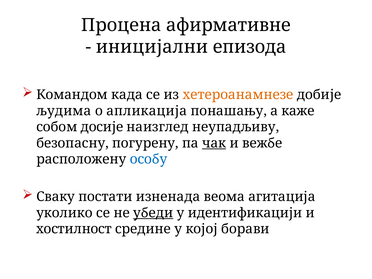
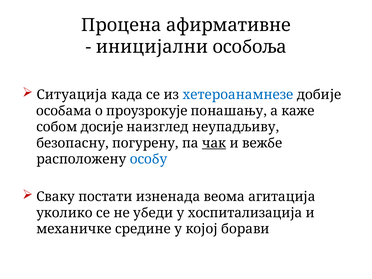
епизода: епизода -> особоља
Командом: Командом -> Ситуација
хетероанамнезе colour: orange -> blue
људима: људима -> особама
апликација: апликација -> проузрокује
убеди underline: present -> none
идентификацији: идентификацији -> хоспитализација
хостилност: хостилност -> механичке
